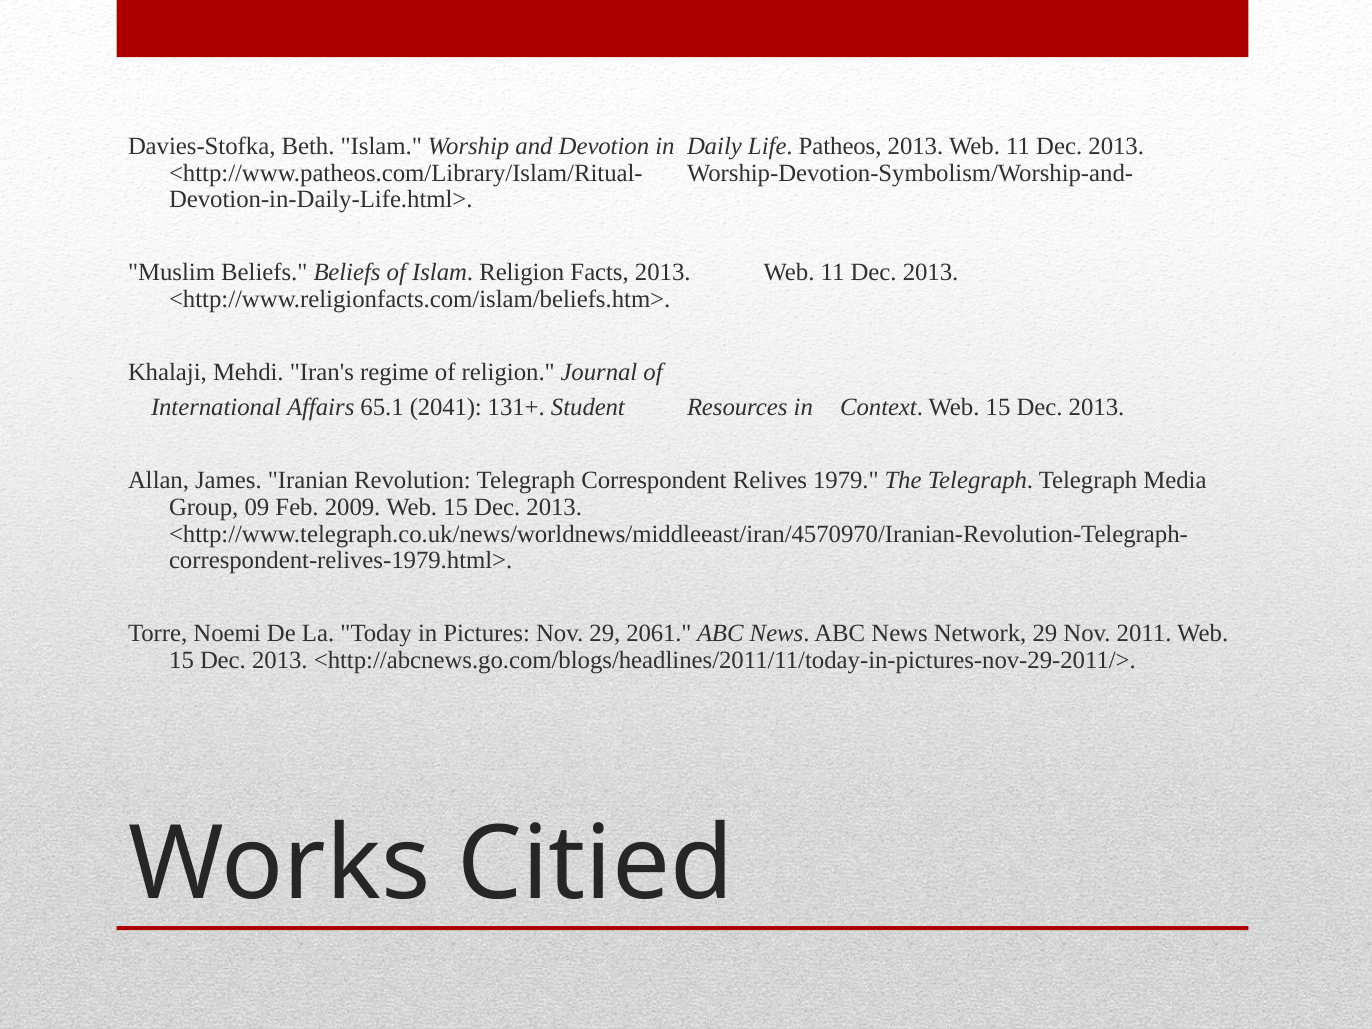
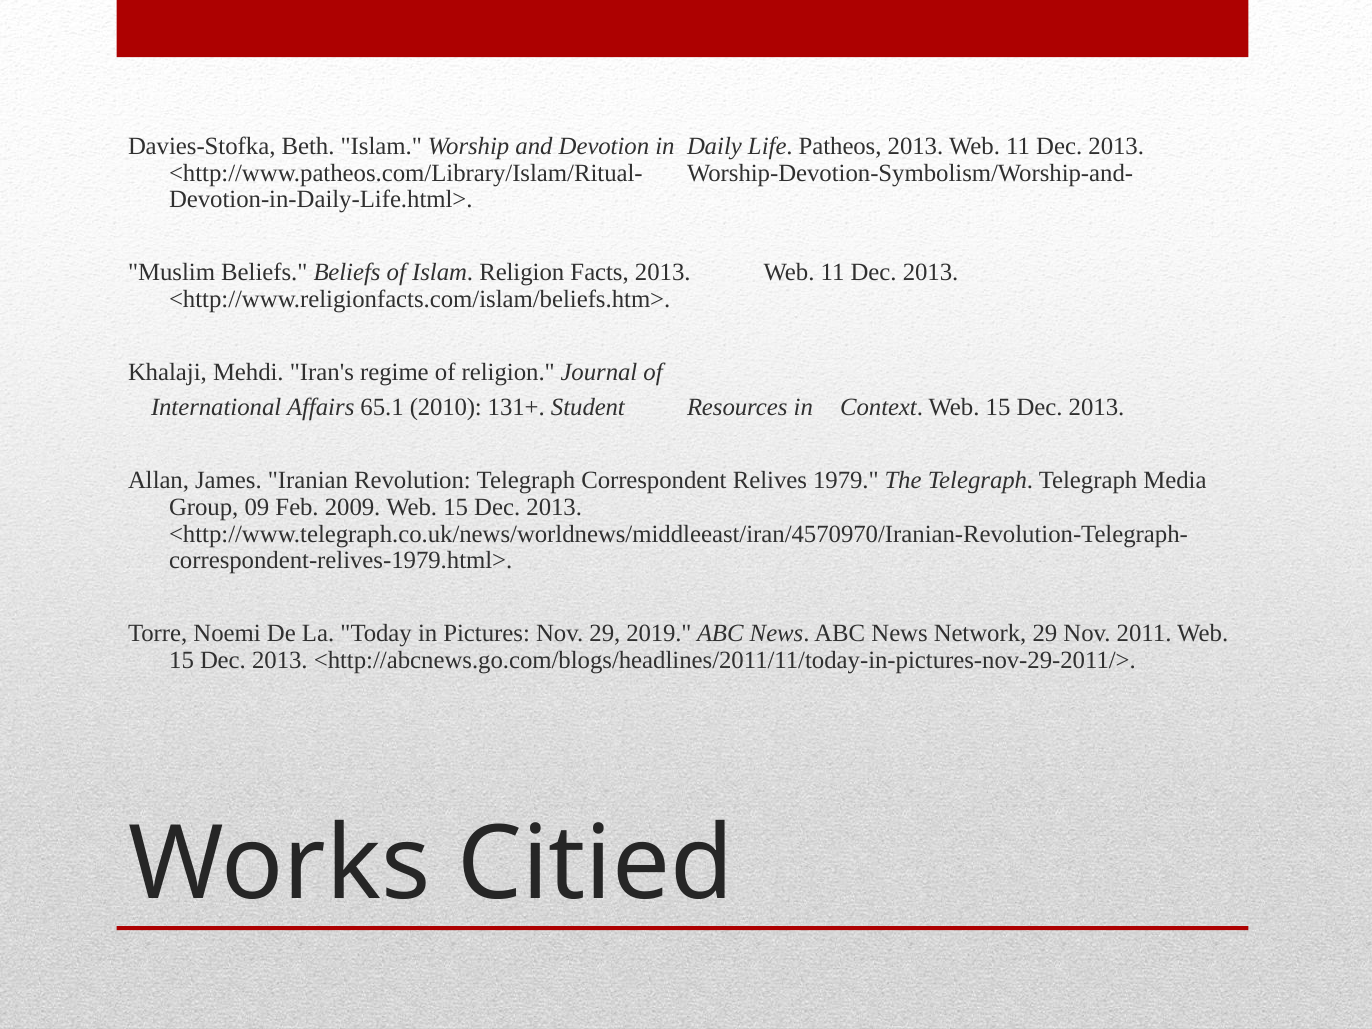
2041: 2041 -> 2010
2061: 2061 -> 2019
